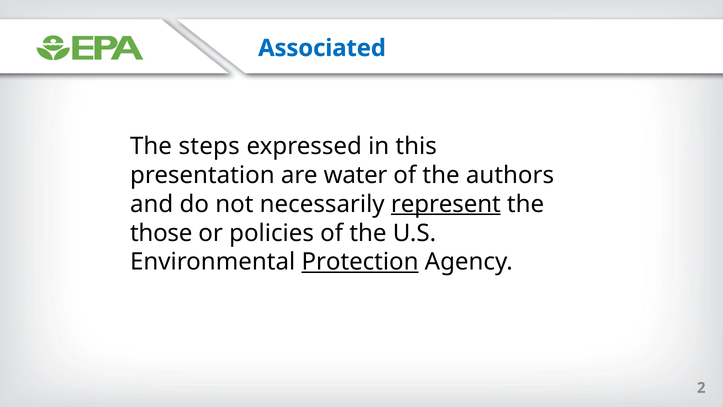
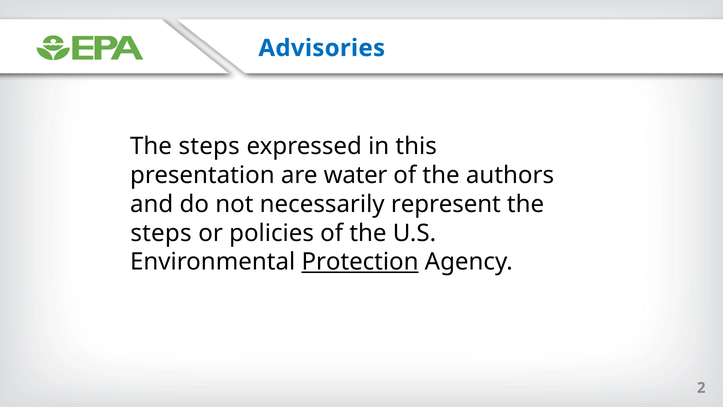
Associated: Associated -> Advisories
represent underline: present -> none
those at (161, 233): those -> steps
